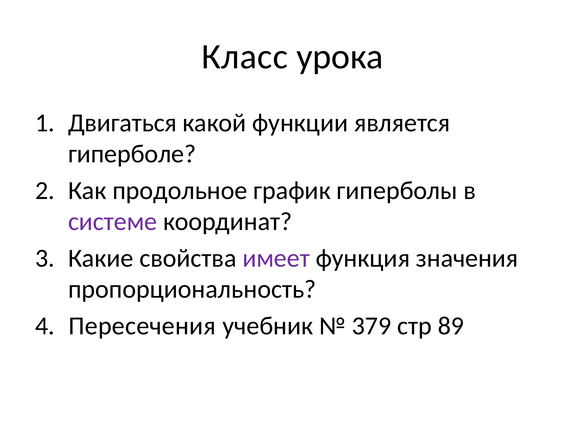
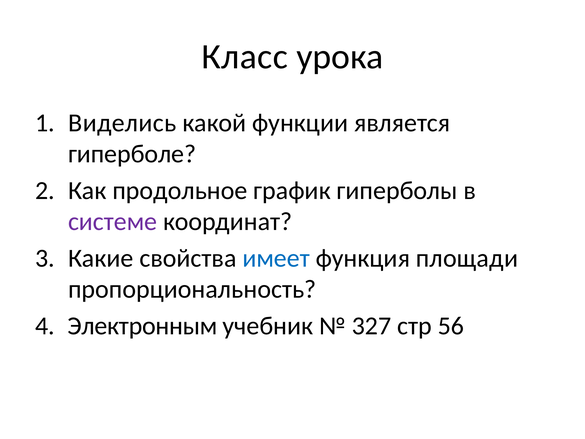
Двигаться: Двигаться -> Виделись
имеет colour: purple -> blue
значения: значения -> площади
Пересечения: Пересечения -> Электронным
379: 379 -> 327
89: 89 -> 56
